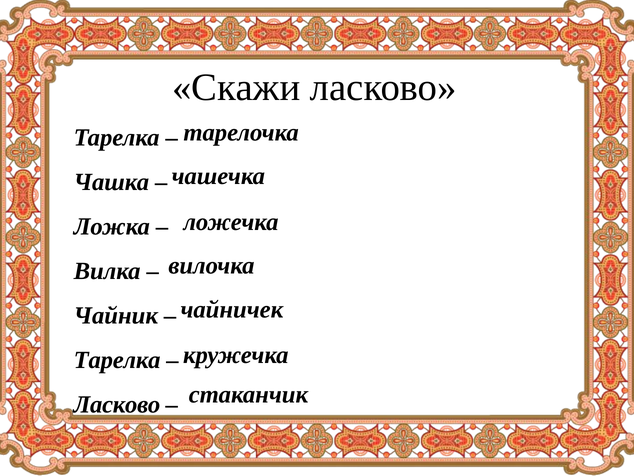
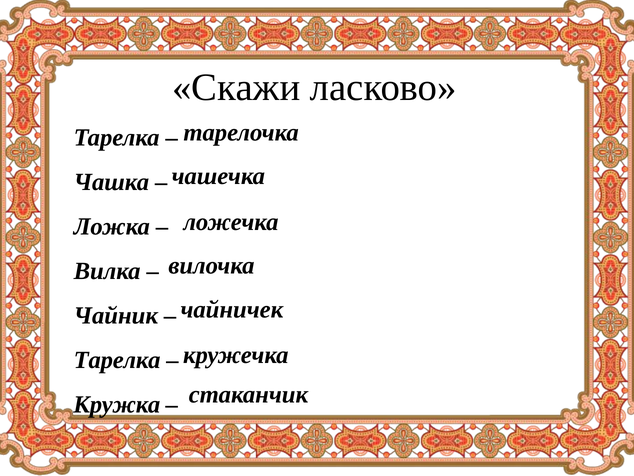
Ласково at (117, 404): Ласково -> Кружка
